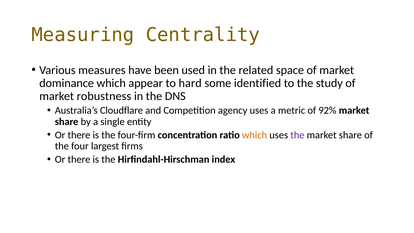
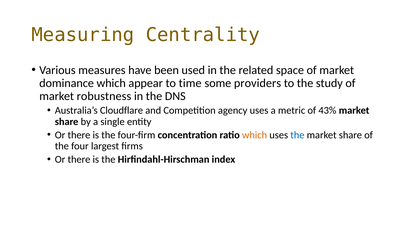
hard: hard -> time
identified: identified -> providers
92%: 92% -> 43%
the at (297, 135) colour: purple -> blue
